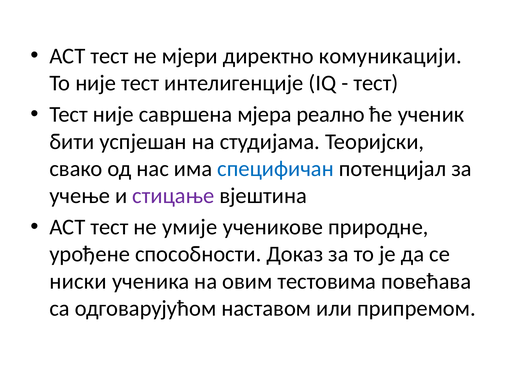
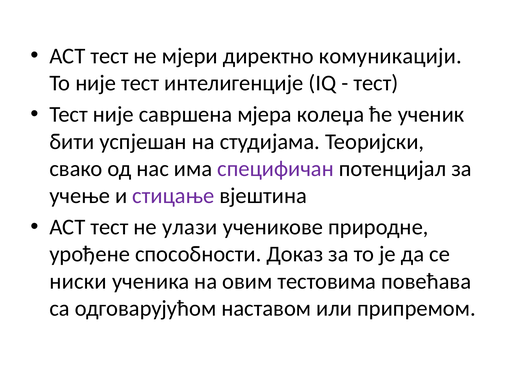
реално: реално -> колеџа
специфичан colour: blue -> purple
умије: умије -> улази
